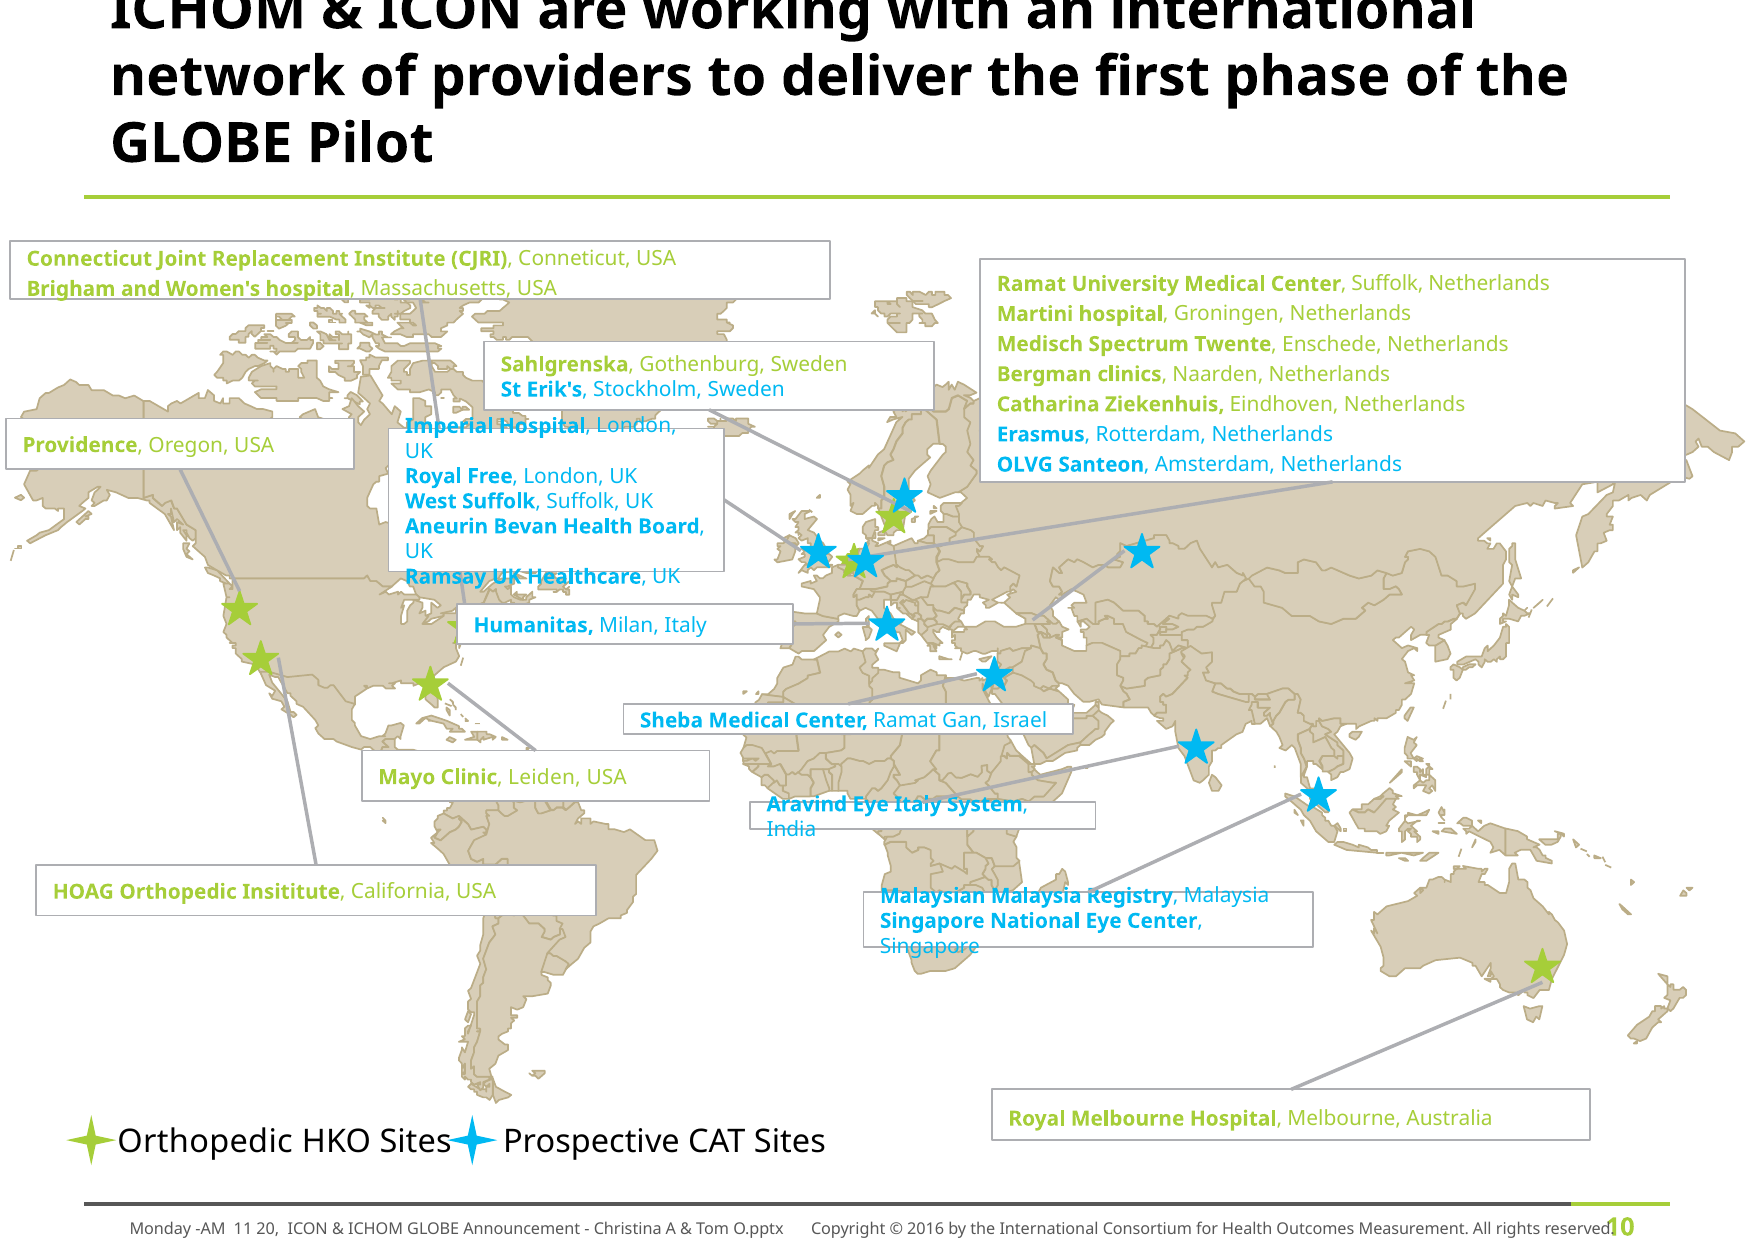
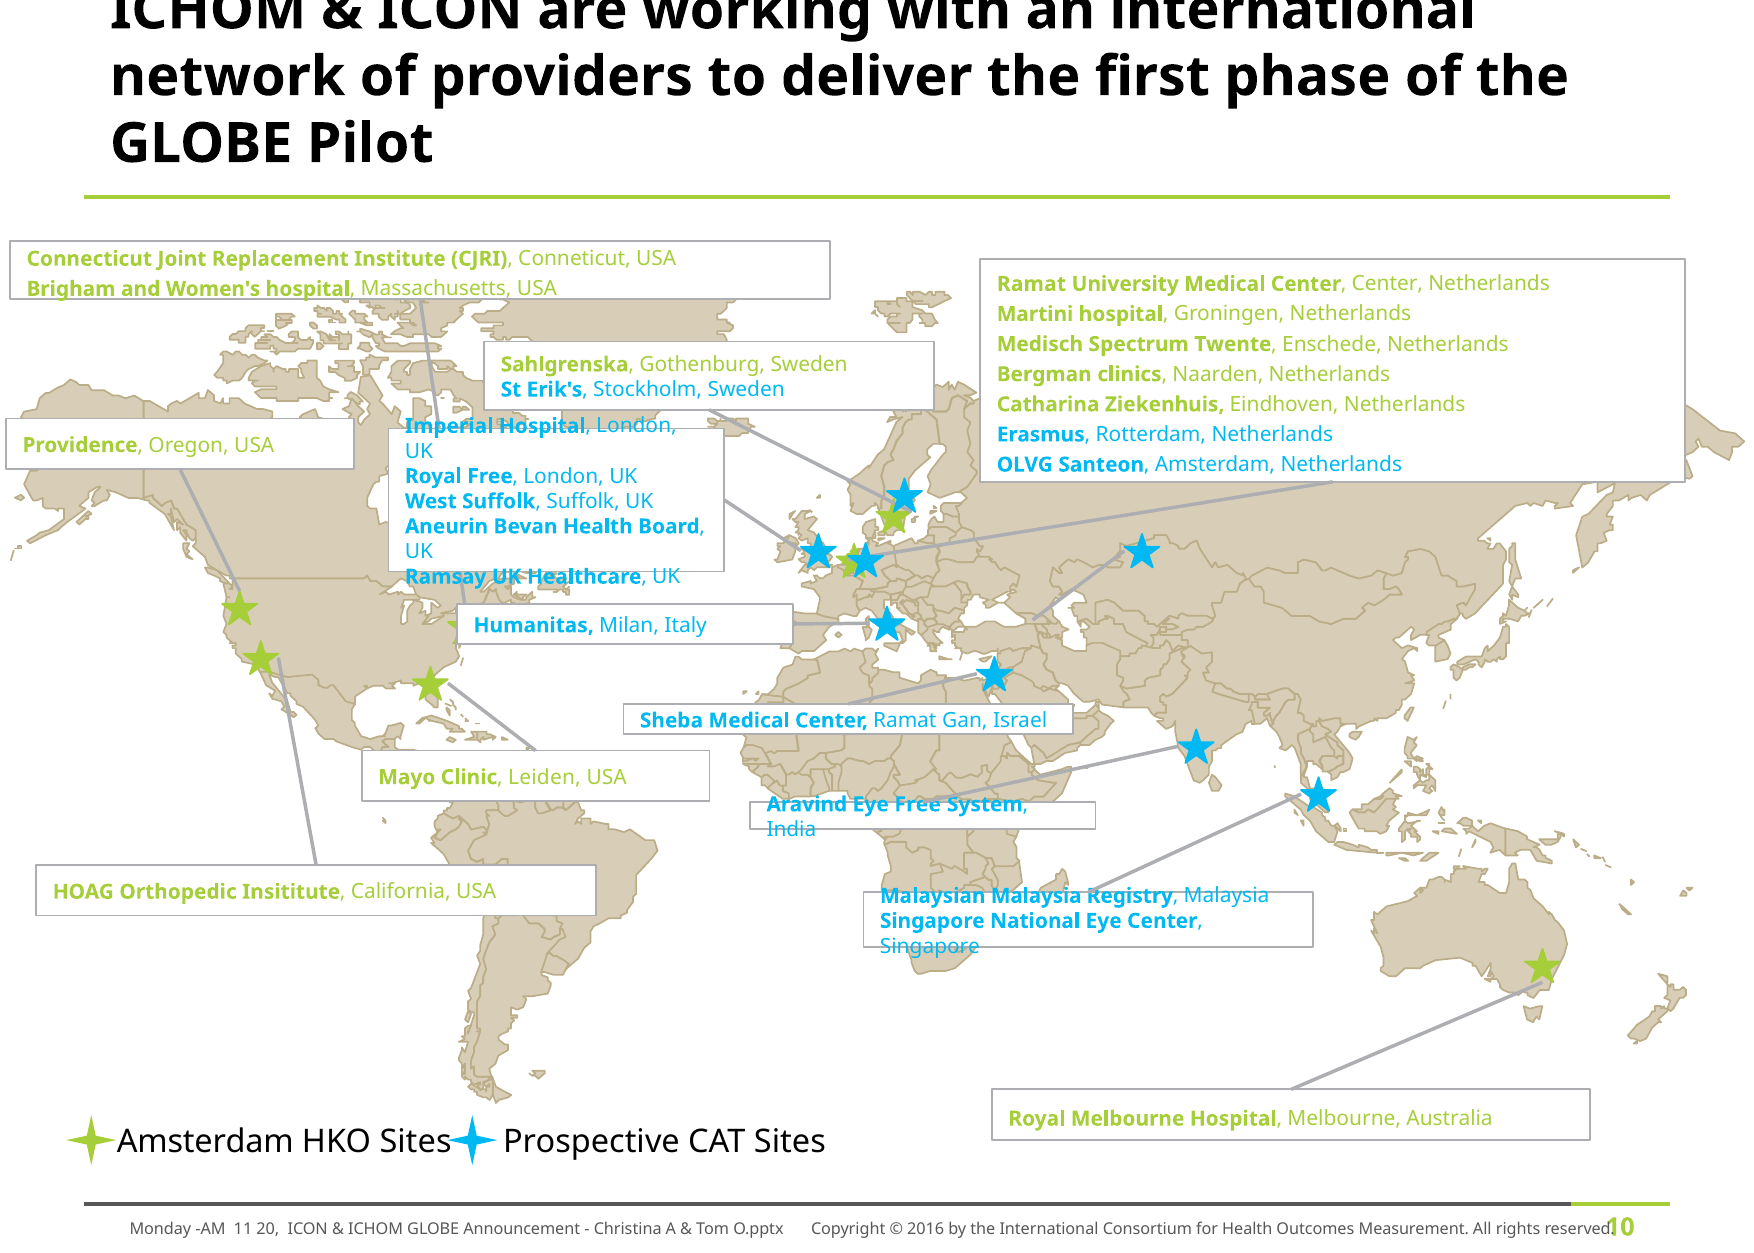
Center Suffolk: Suffolk -> Center
Eye Italy: Italy -> Free
Orthopedic at (205, 1142): Orthopedic -> Amsterdam
